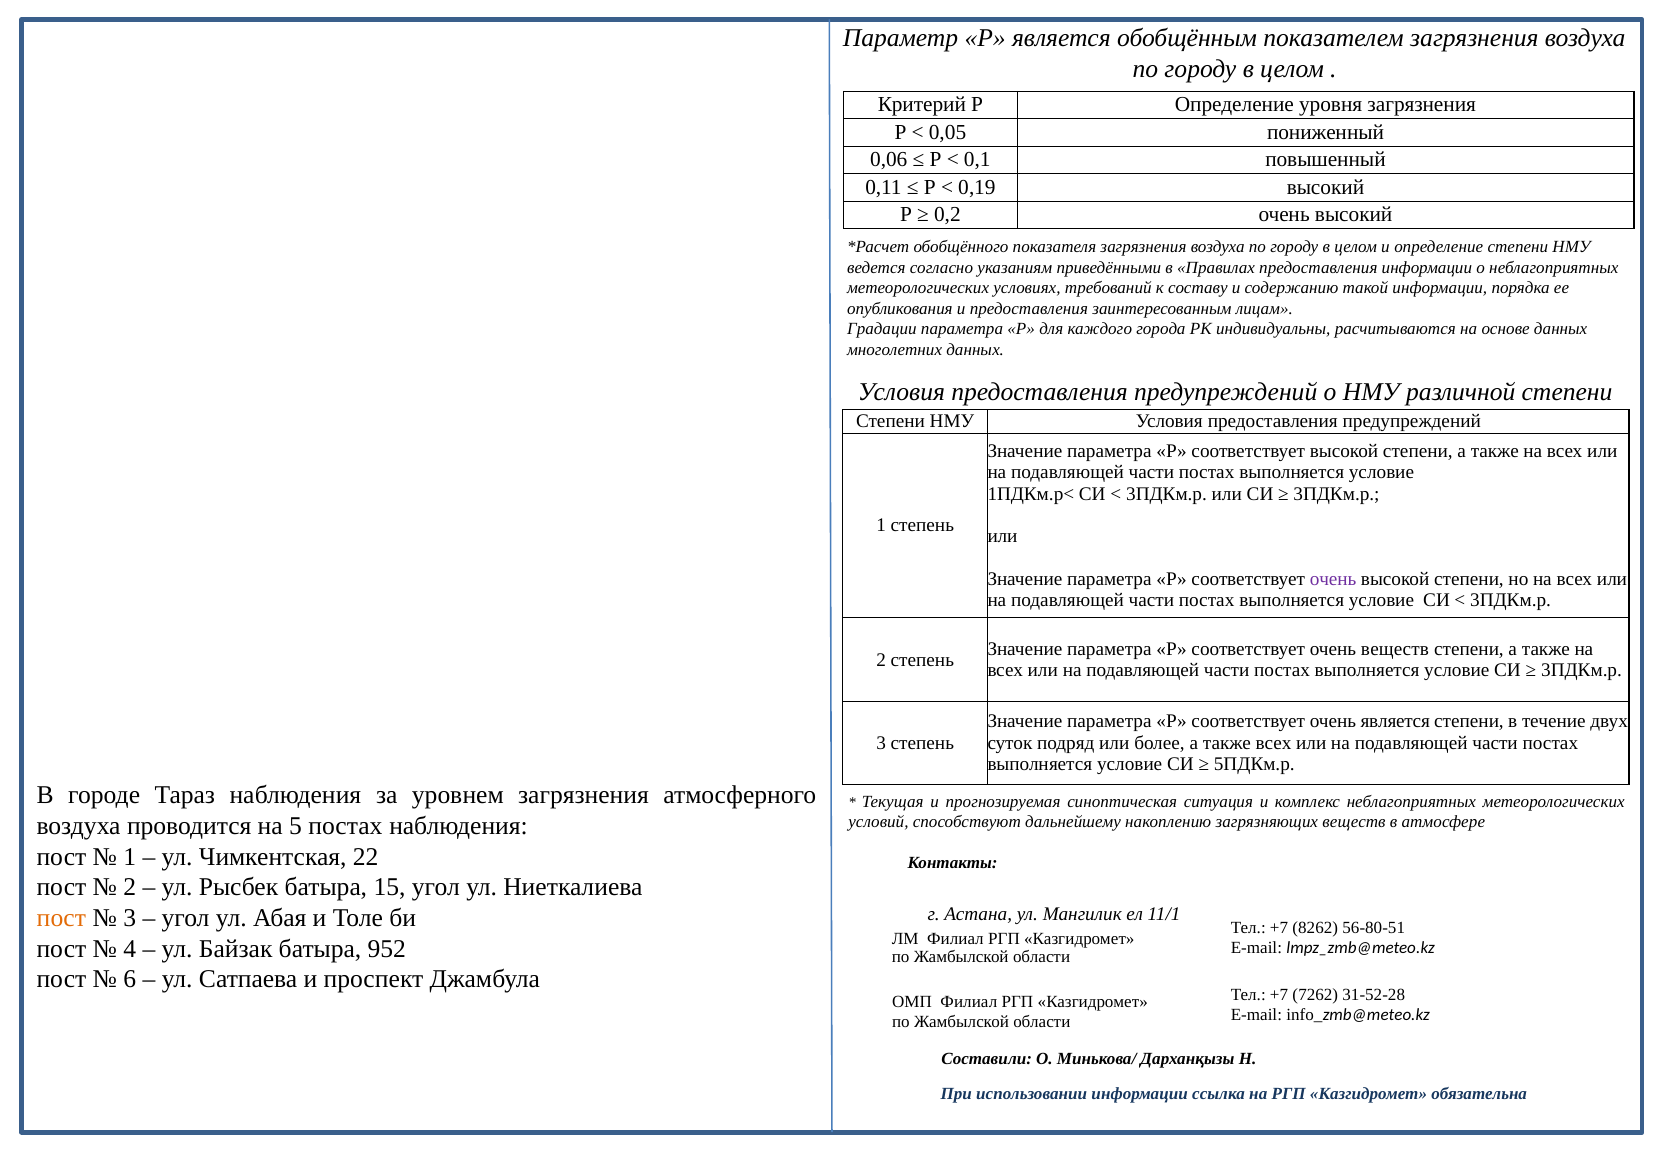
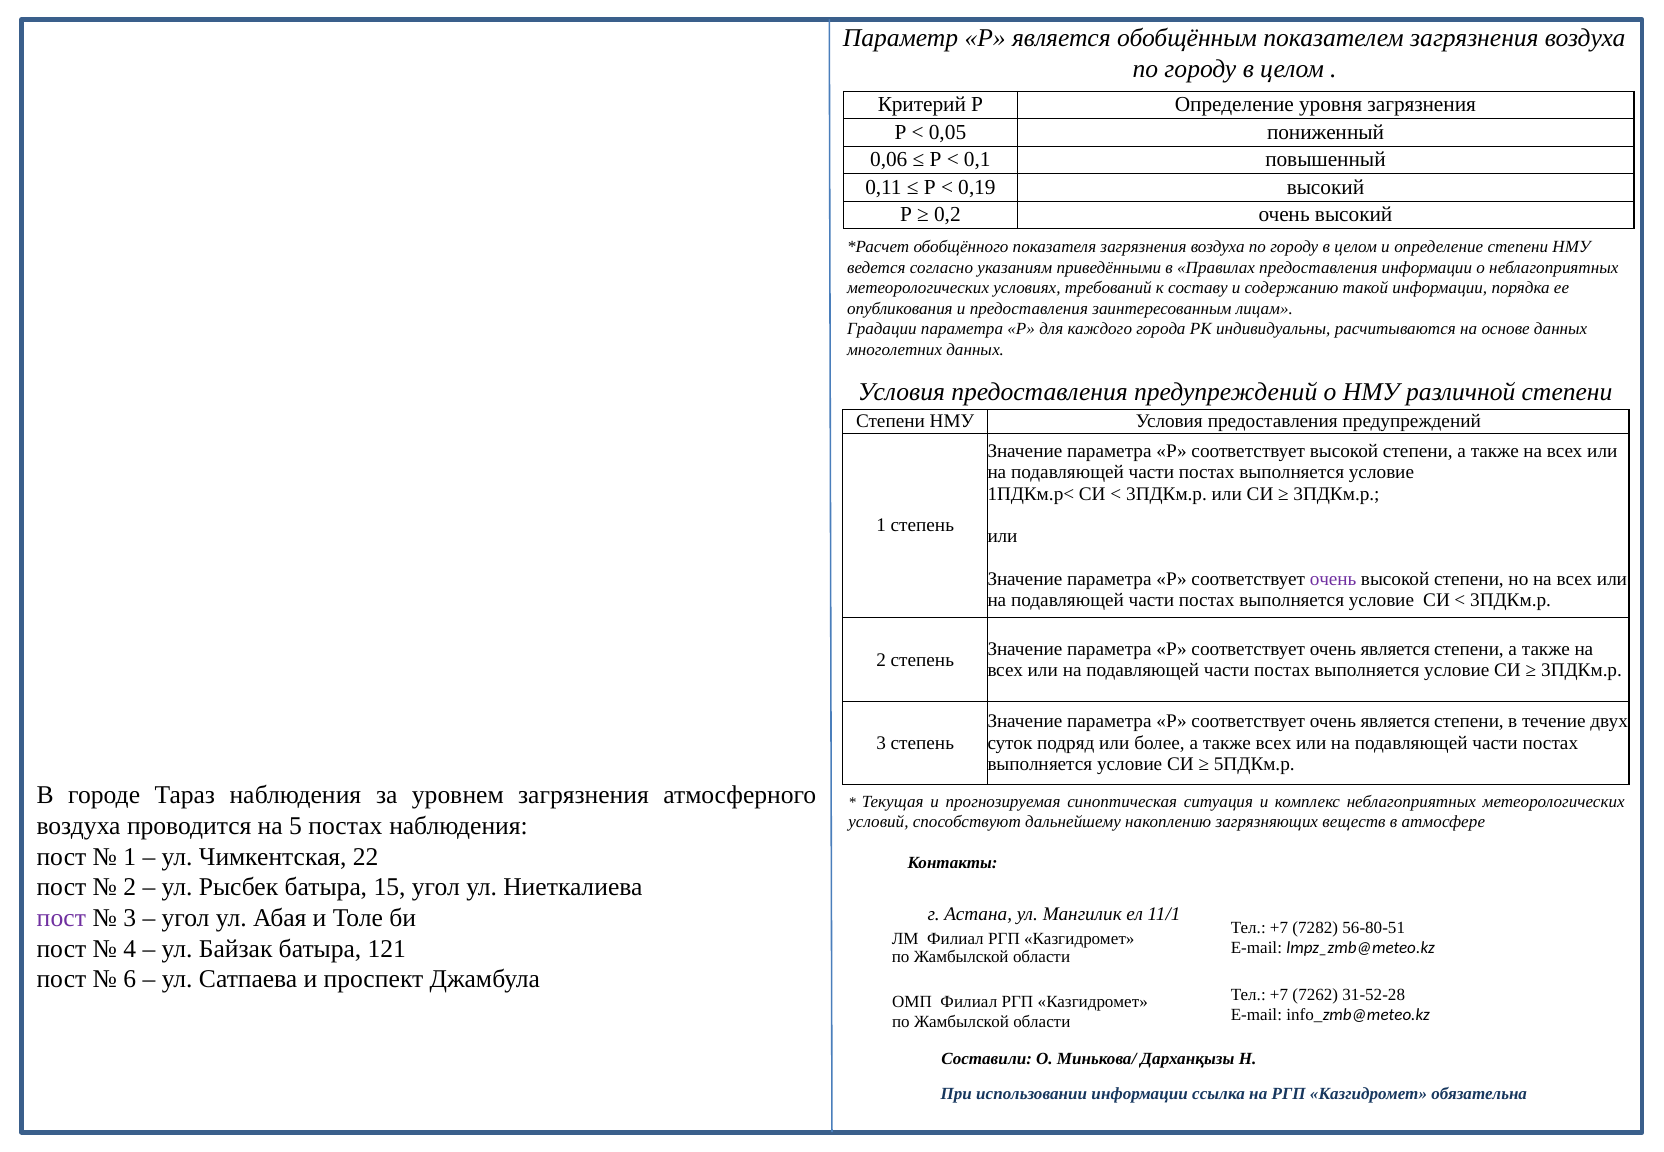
веществ at (1395, 649): веществ -> является
пост at (61, 918) colour: orange -> purple
8262: 8262 -> 7282
952: 952 -> 121
